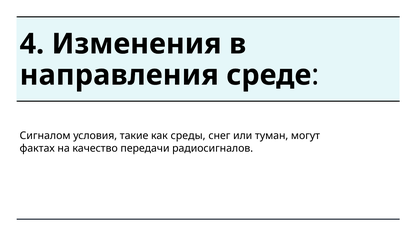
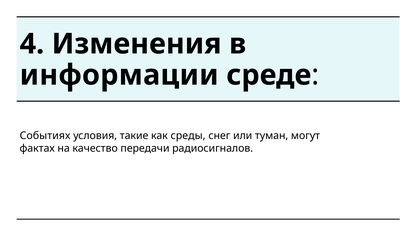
направления: направления -> информации
Сигналом: Сигналом -> Событиях
